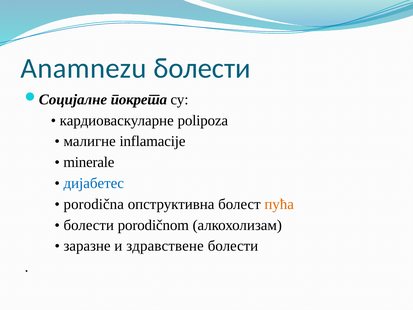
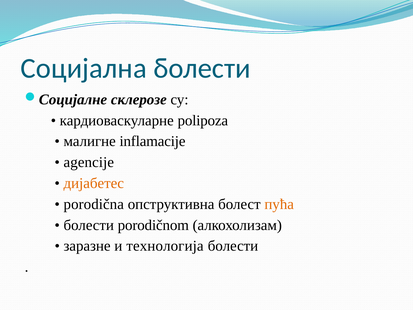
Anamnezu: Anamnezu -> Социјалнa
покрета: покрета -> склерозе
minerale: minerale -> agencije
дијабетес colour: blue -> orange
здравствене: здравствене -> тeхнолoгија
